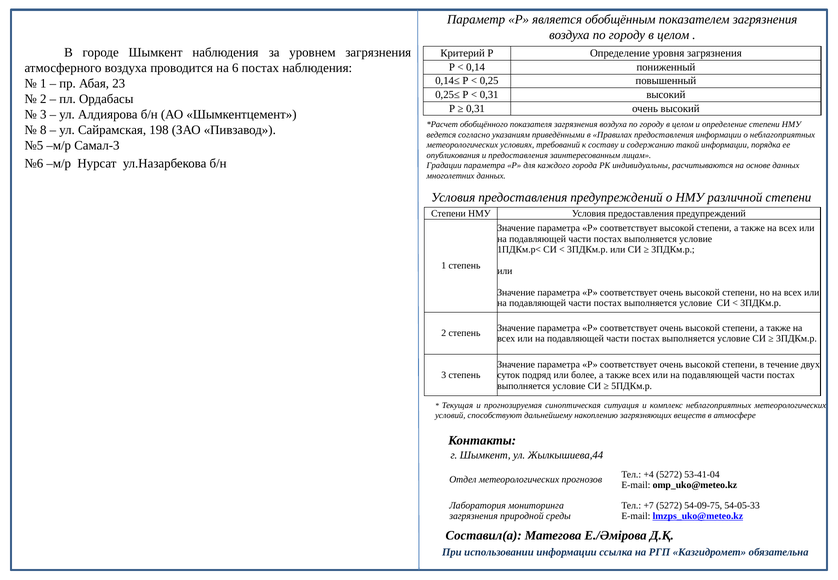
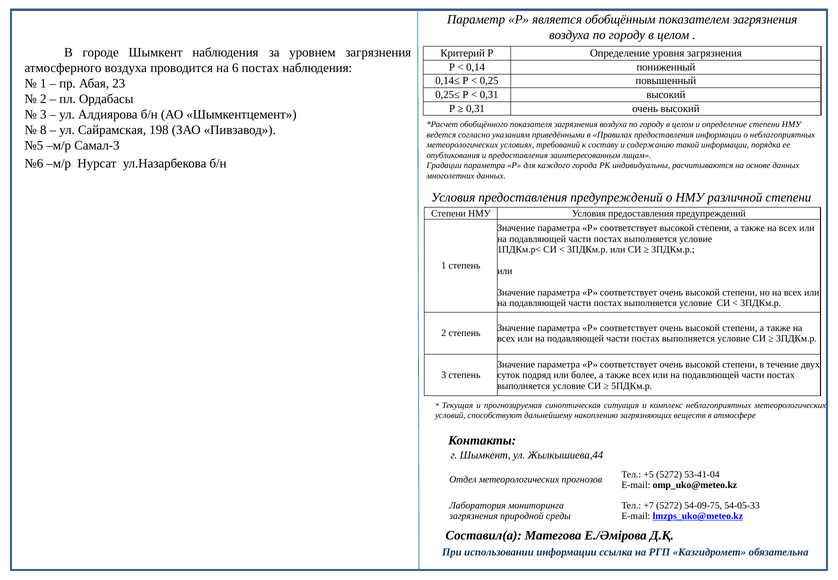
+4: +4 -> +5
